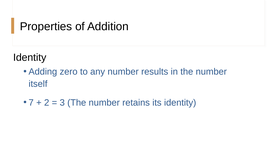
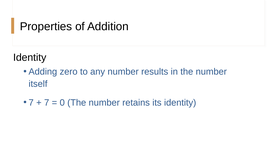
2: 2 -> 7
3: 3 -> 0
